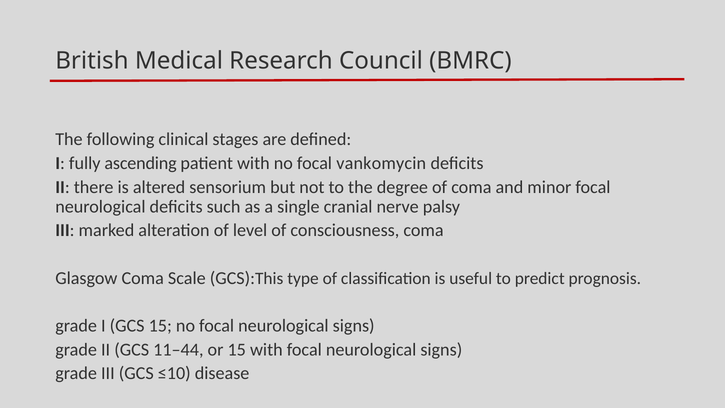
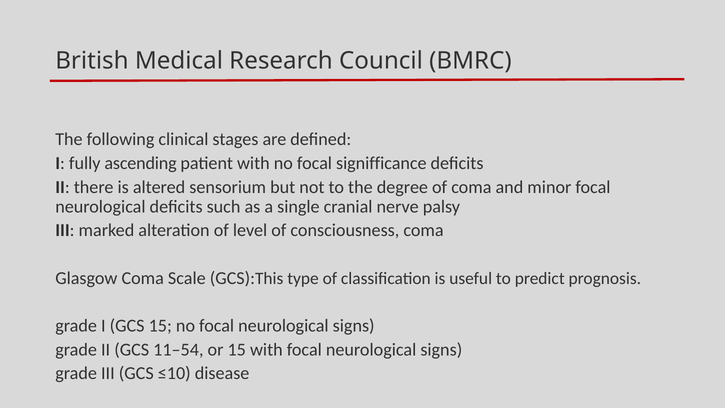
vankomycin: vankomycin -> signifficance
11–44: 11–44 -> 11–54
